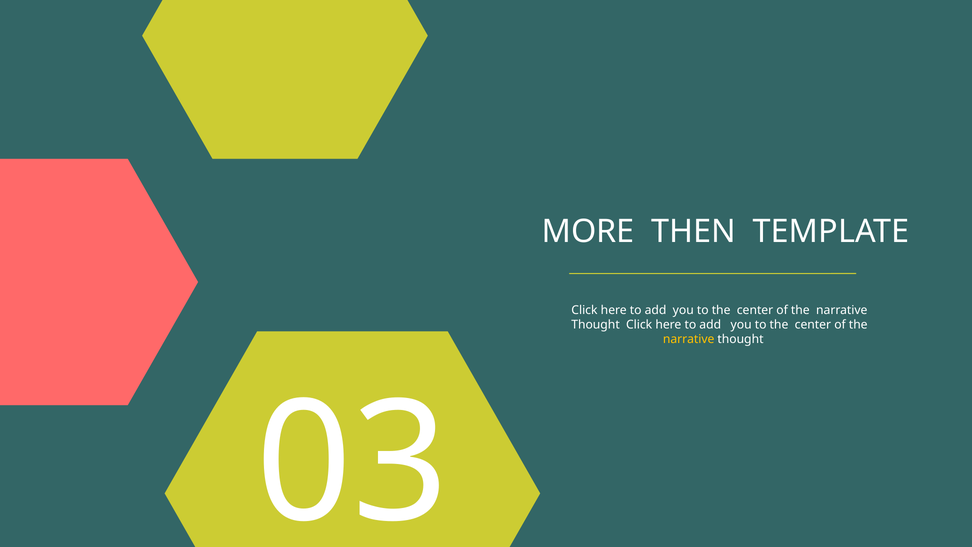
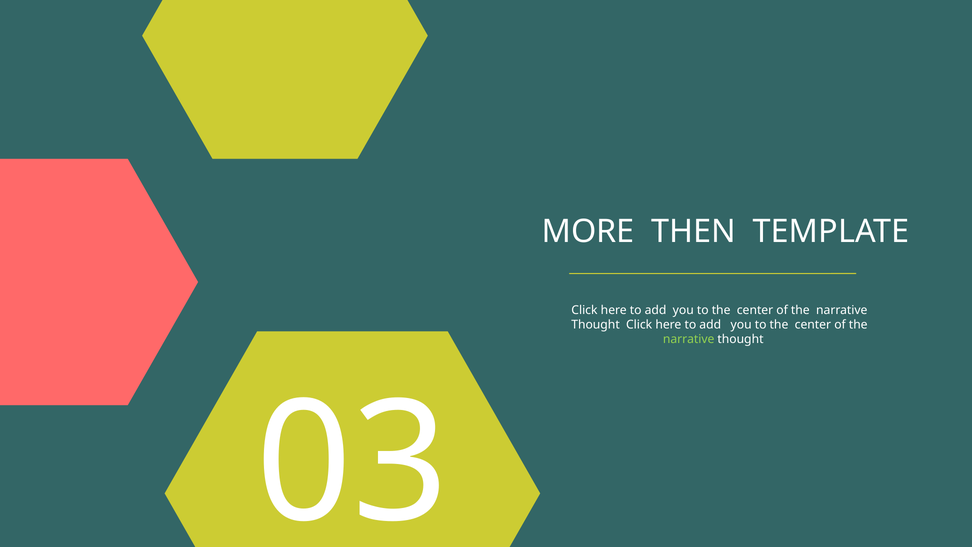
narrative at (689, 339) colour: yellow -> light green
